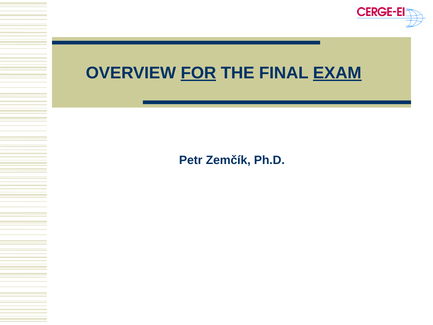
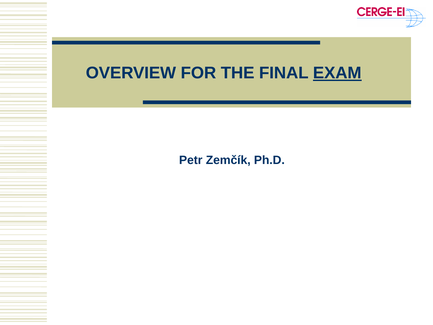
FOR underline: present -> none
